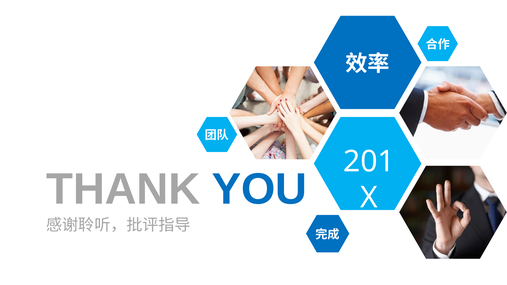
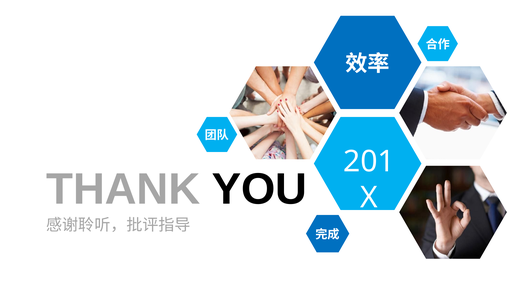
YOU colour: blue -> black
